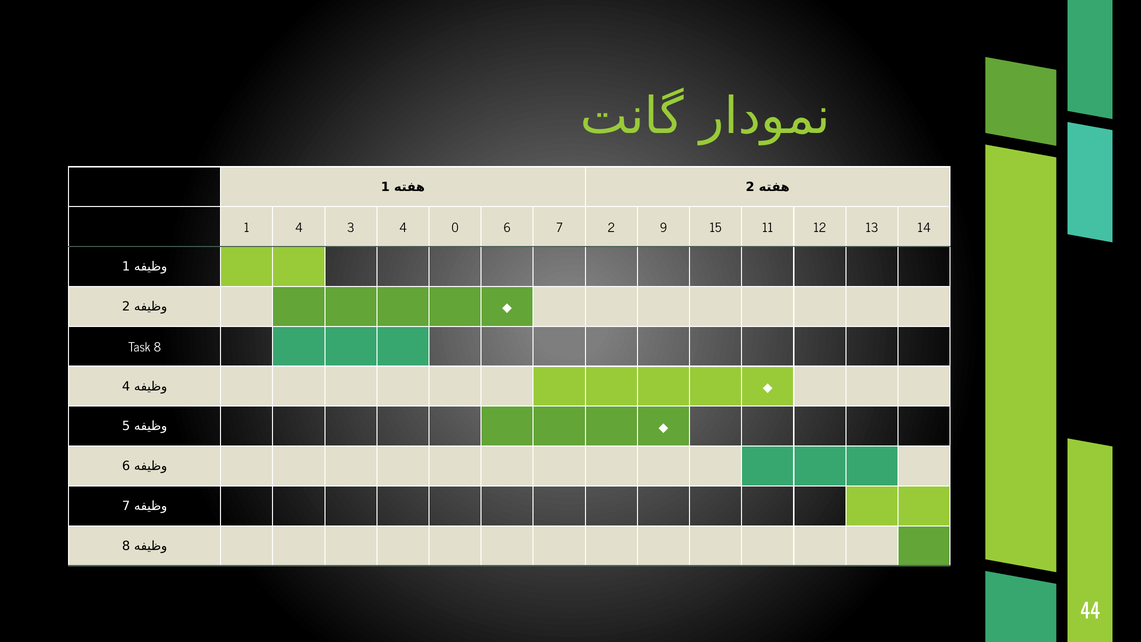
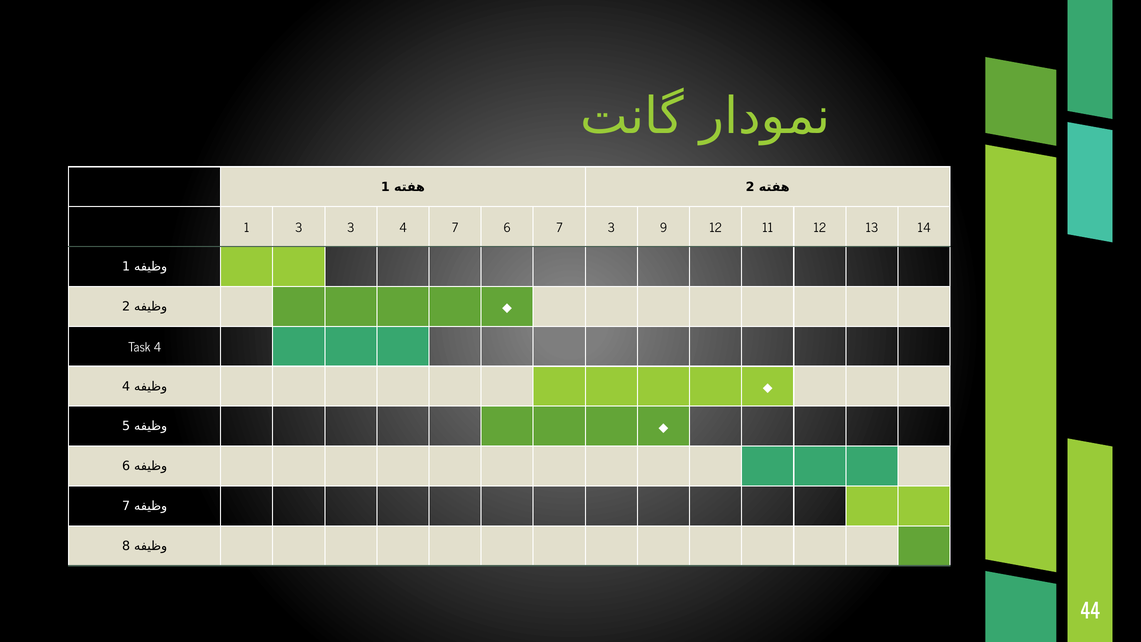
1 4: 4 -> 3
4 0: 0 -> 7
7 2: 2 -> 3
9 15: 15 -> 12
Task 8: 8 -> 4
